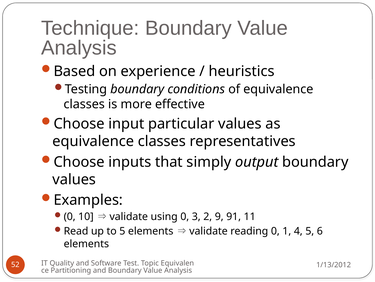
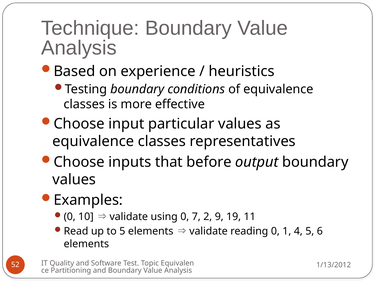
simply: simply -> before
3: 3 -> 7
91: 91 -> 19
